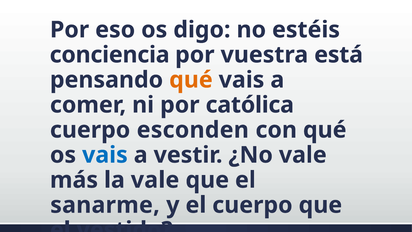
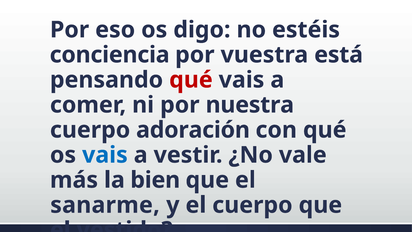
qué at (191, 80) colour: orange -> red
católica: católica -> nuestra
esconden: esconden -> adoración
la vale: vale -> bien
